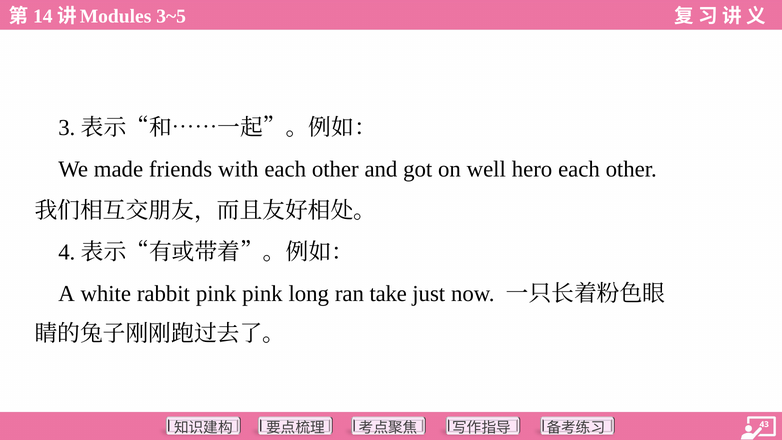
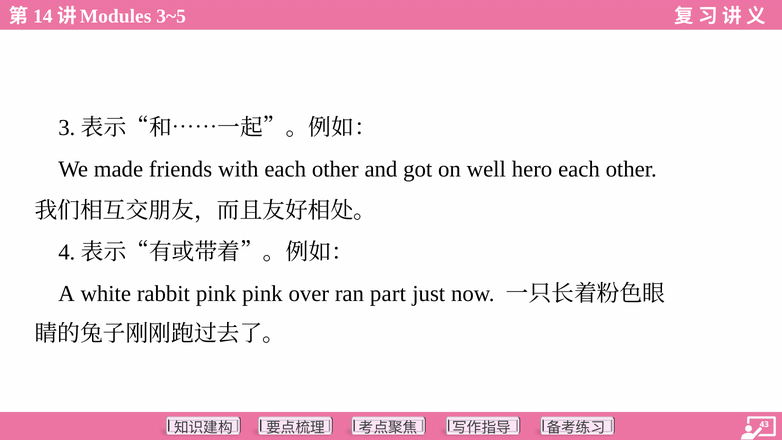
long: long -> over
take: take -> part
